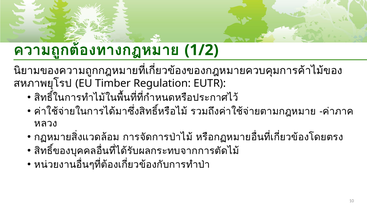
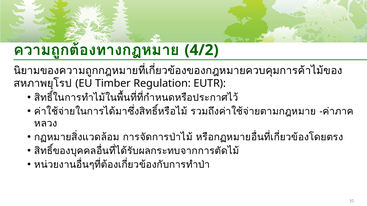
1/2: 1/2 -> 4/2
